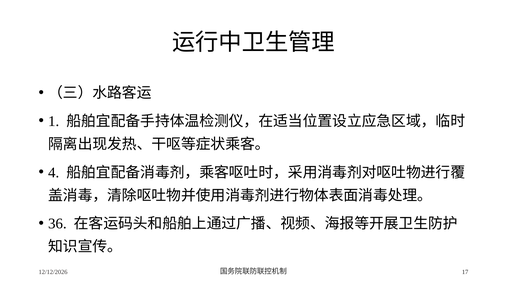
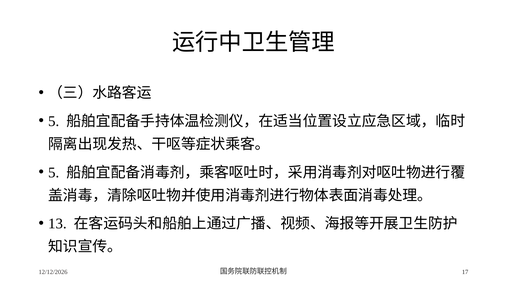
1 at (54, 121): 1 -> 5
4 at (54, 173): 4 -> 5
36: 36 -> 13
